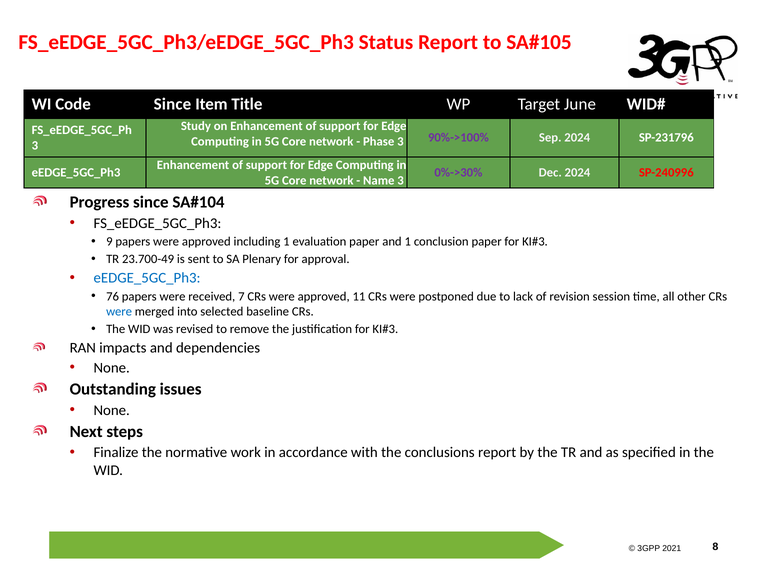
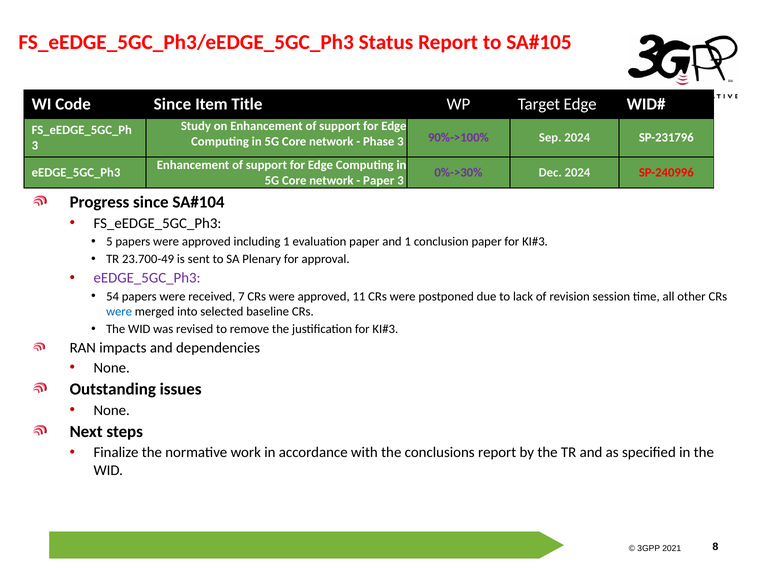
Target June: June -> Edge
Name at (379, 180): Name -> Paper
9: 9 -> 5
eEDGE_5GC_Ph3 at (147, 278) colour: blue -> purple
76: 76 -> 54
